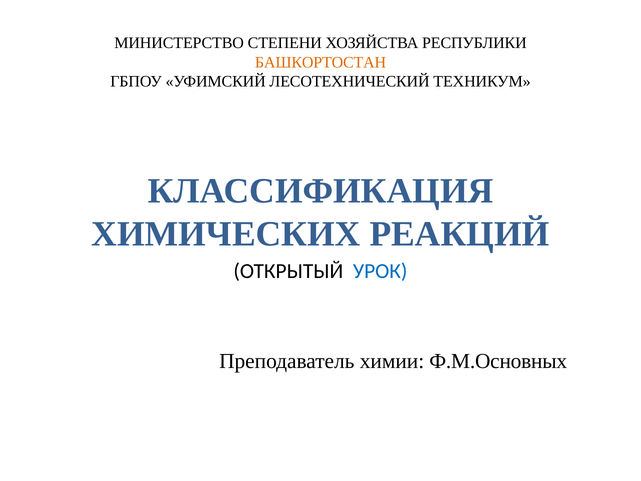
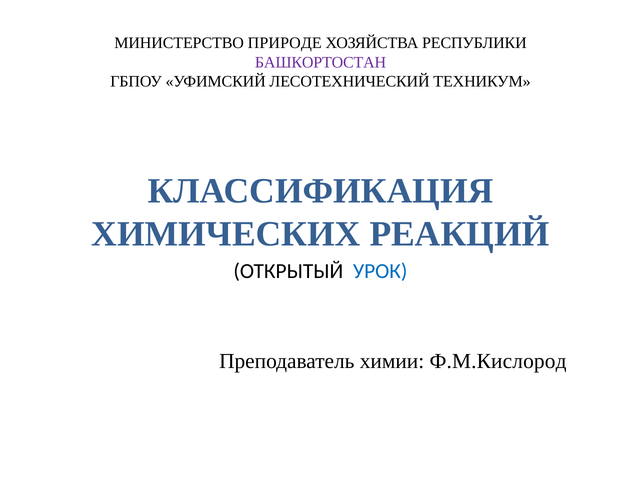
СТЕПЕНИ: СТЕПЕНИ -> ПРИРОДЕ
БАШКОРТОСТАН colour: orange -> purple
Ф.М.Основных: Ф.М.Основных -> Ф.М.Кислород
